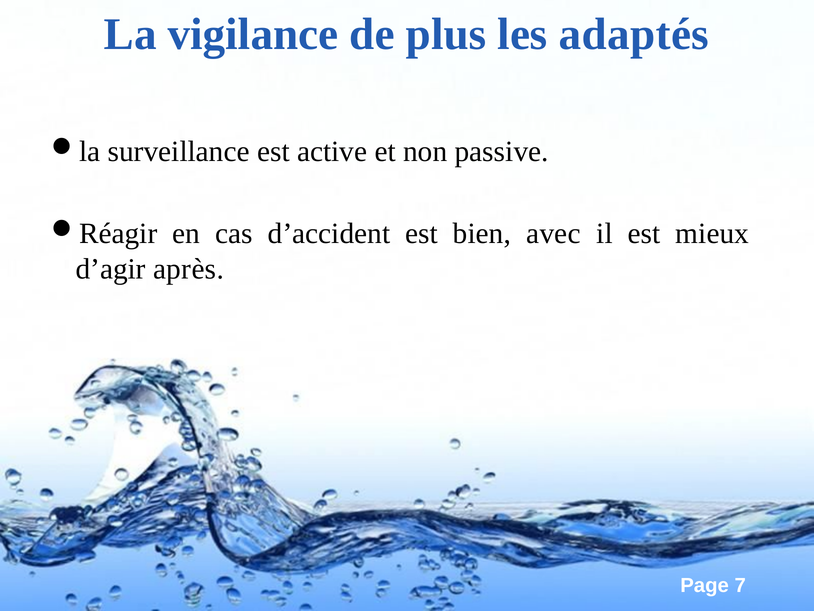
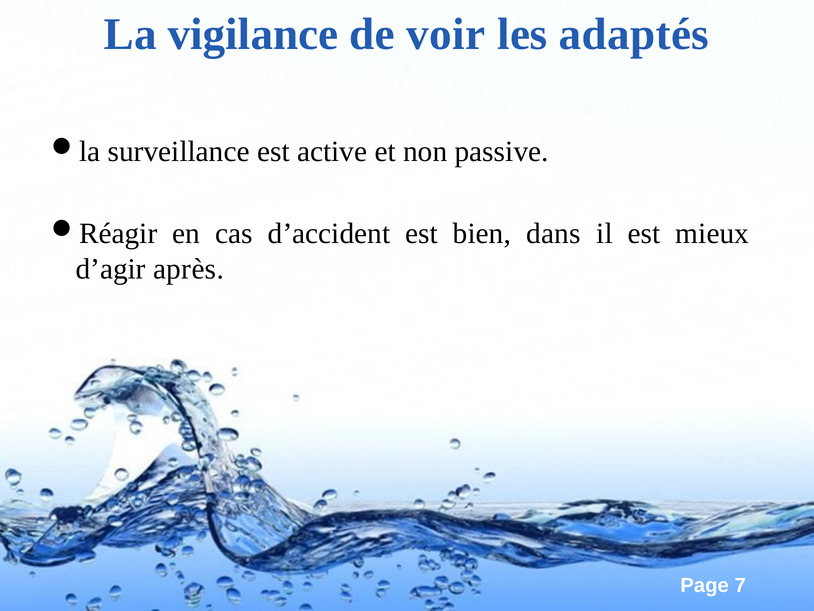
plus: plus -> voir
avec: avec -> dans
